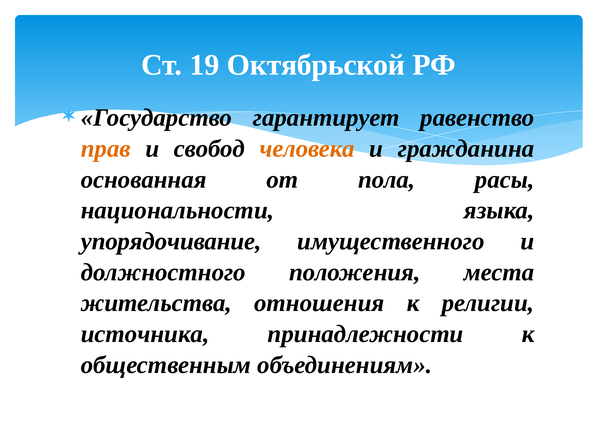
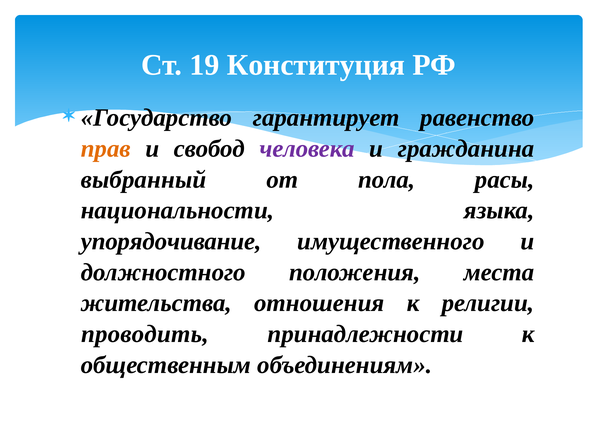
Октябрьской: Октябрьской -> Конституция
человека colour: orange -> purple
основанная: основанная -> выбранный
источника: источника -> проводить
